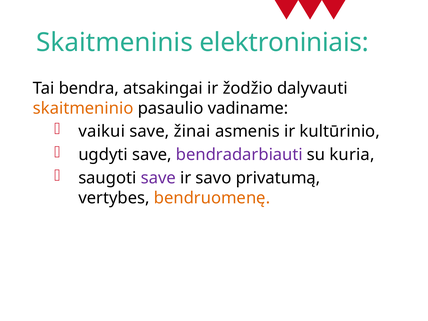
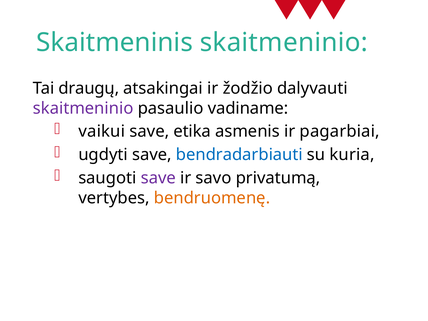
Skaitmeninis elektroniniais: elektroniniais -> skaitmeninio
bendra: bendra -> draugų
skaitmeninio at (83, 108) colour: orange -> purple
žinai: žinai -> etika
kultūrinio: kultūrinio -> pagarbiai
bendradarbiauti colour: purple -> blue
